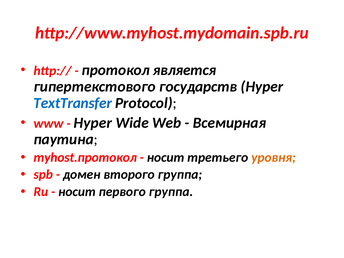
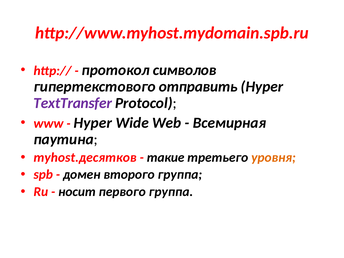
является: является -> символов
государств: государств -> отправить
TextTransfer colour: blue -> purple
myhost.протокол: myhost.протокол -> myhost.десятков
носит at (166, 157): носит -> такие
